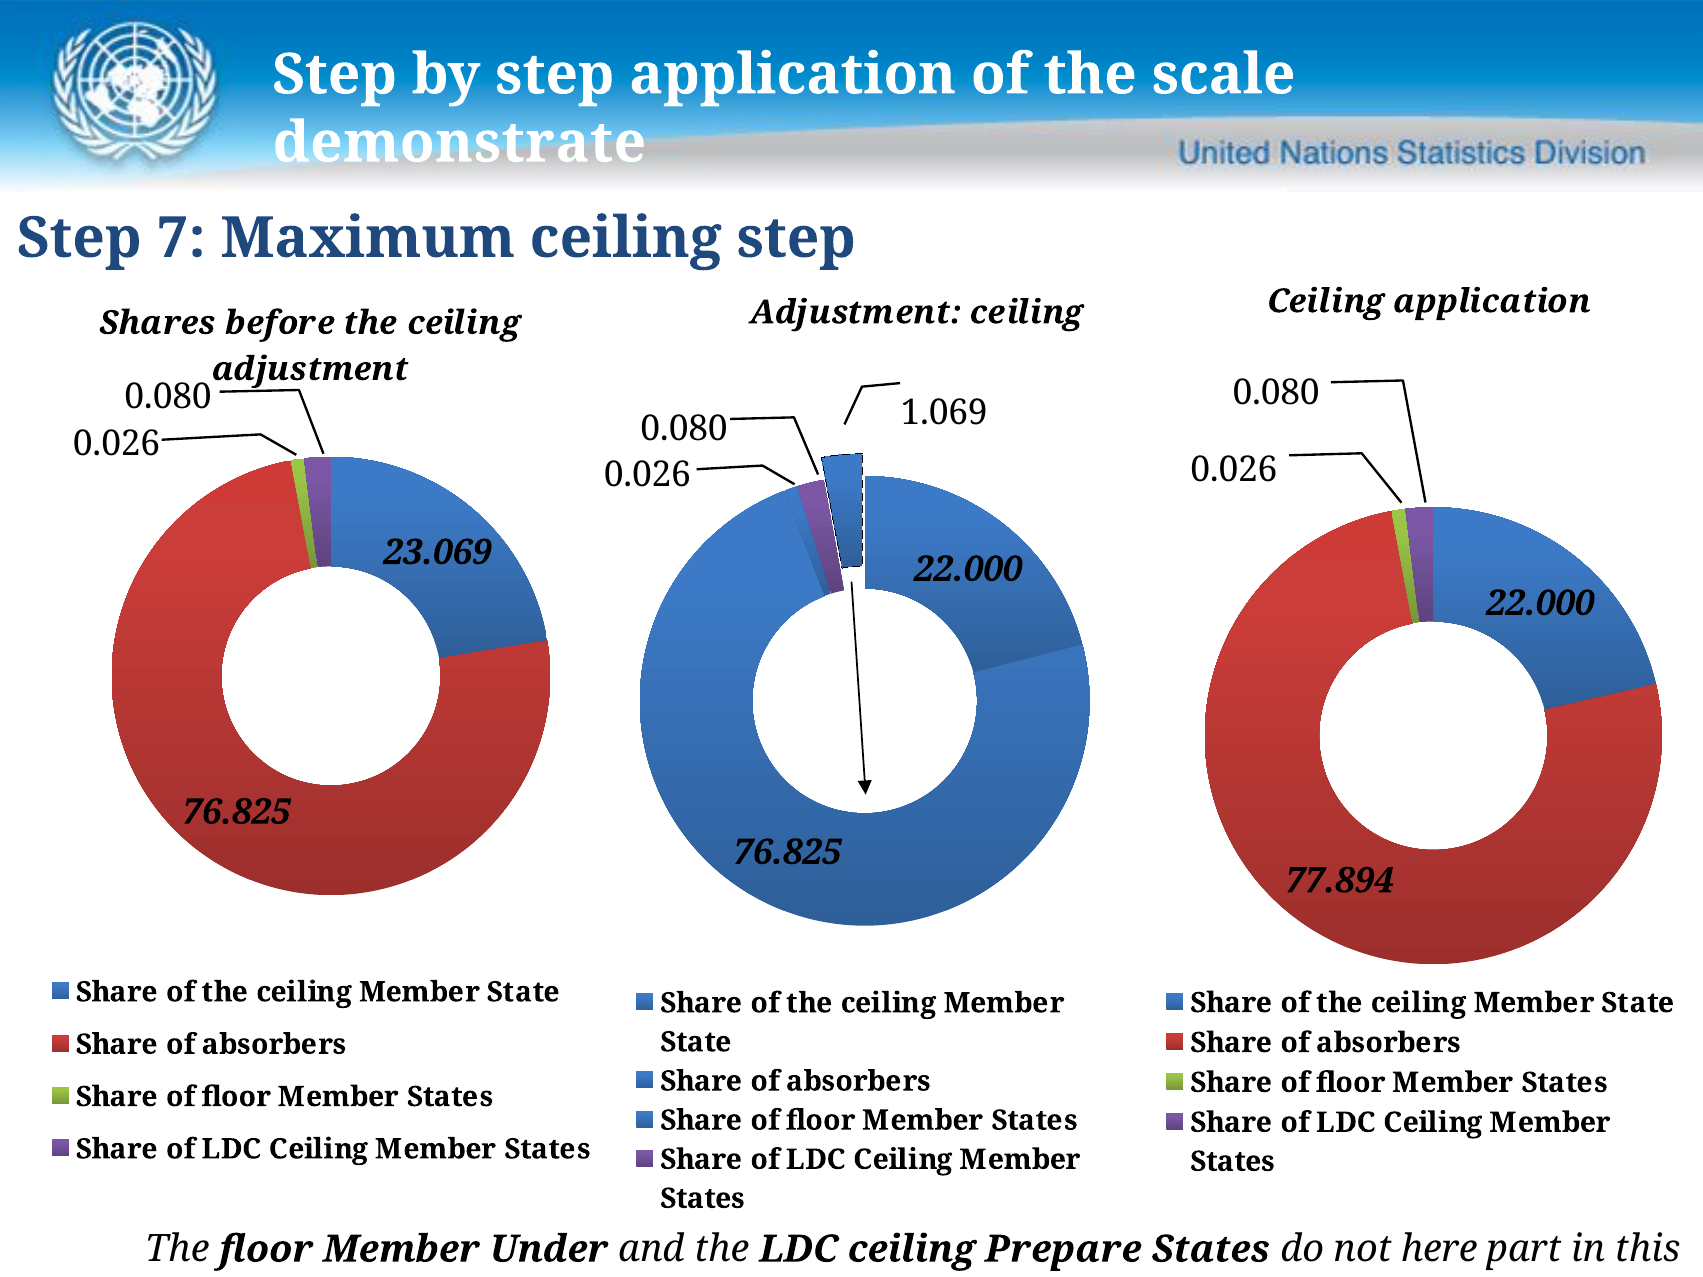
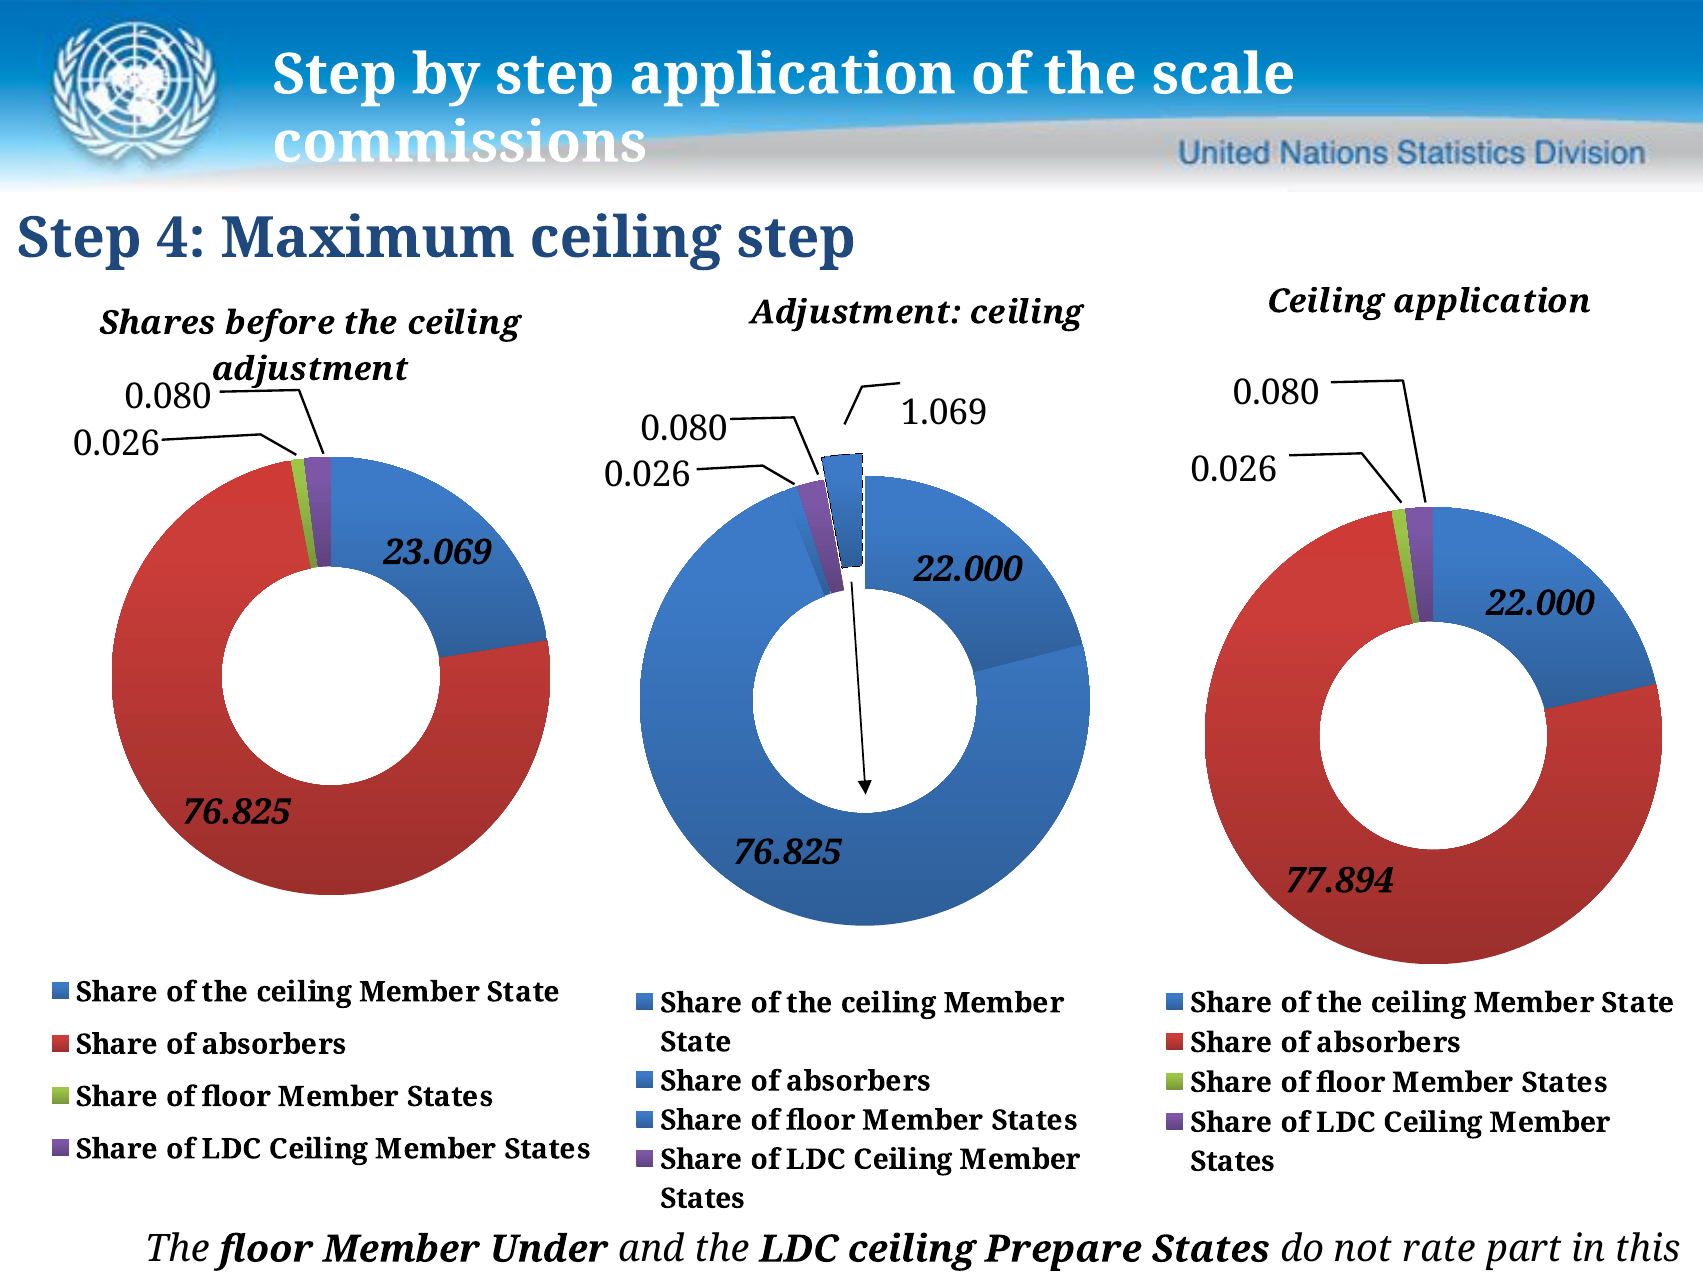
demonstrate: demonstrate -> commissions
7: 7 -> 4
here: here -> rate
